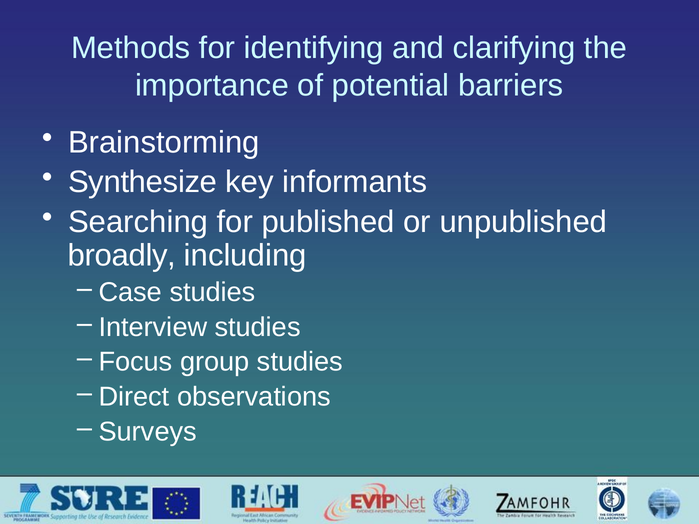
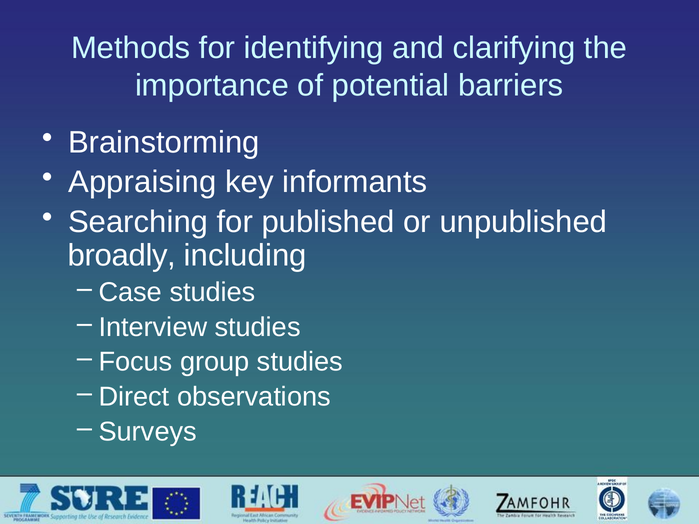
Synthesize: Synthesize -> Appraising
